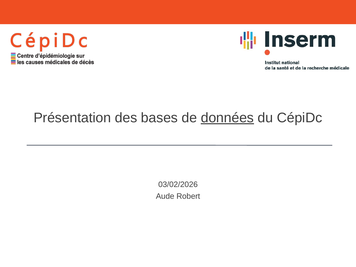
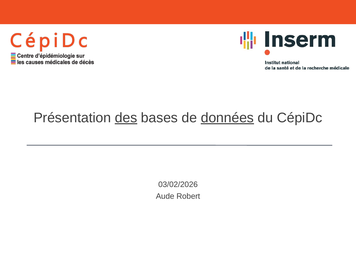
des underline: none -> present
